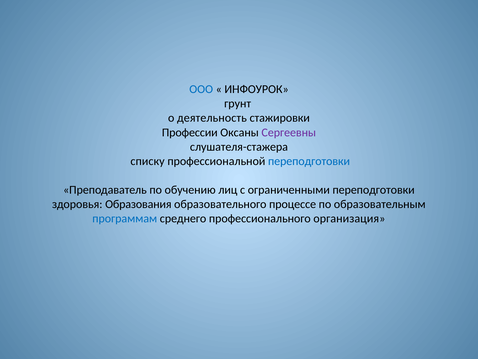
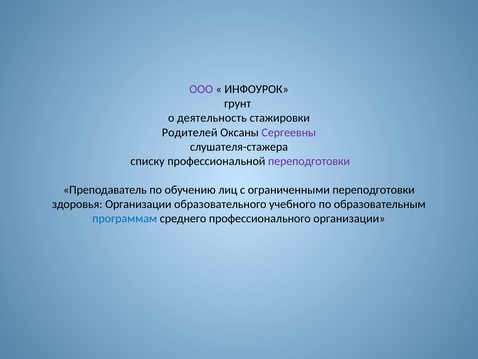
ООО colour: blue -> purple
Профессии: Профессии -> Родителей
переподготовки at (309, 161) colour: blue -> purple
здоровья Образования: Образования -> Организации
процессе: процессе -> учебного
профессионального организация: организация -> организации
